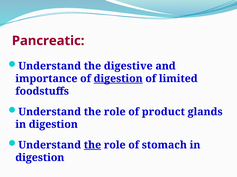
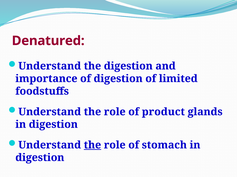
Pancreatic: Pancreatic -> Denatured
the digestive: digestive -> digestion
digestion at (118, 79) underline: present -> none
